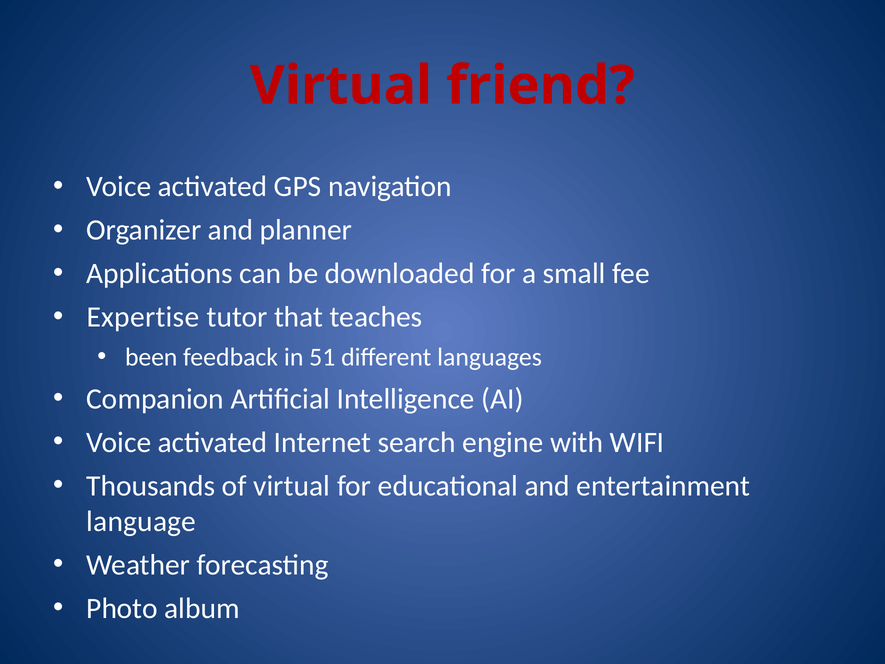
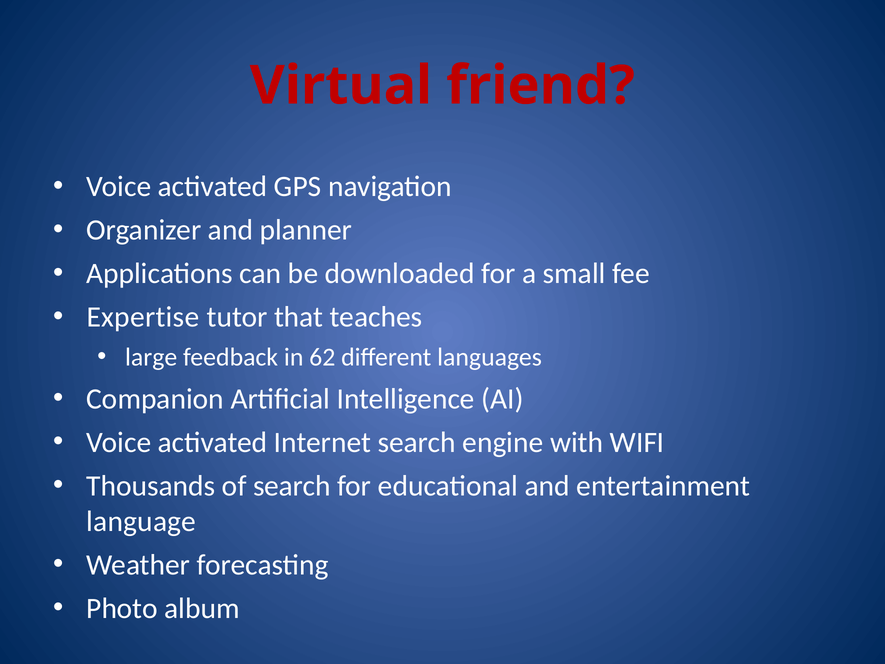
been: been -> large
51: 51 -> 62
of virtual: virtual -> search
